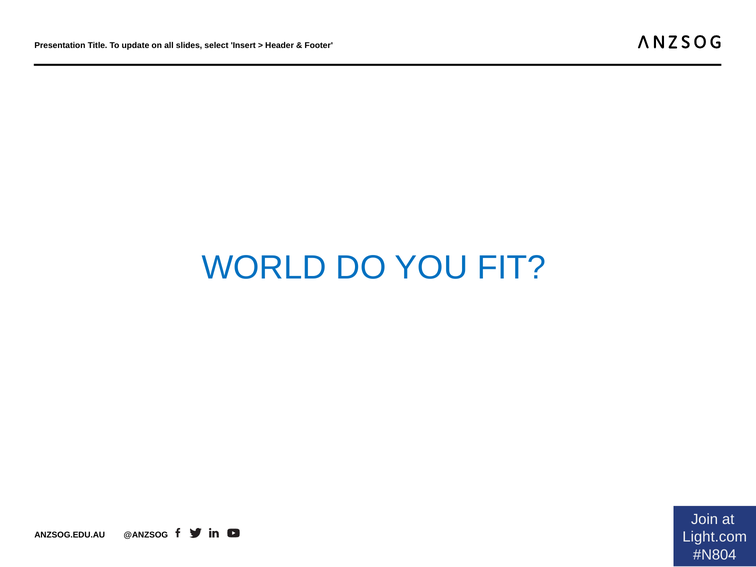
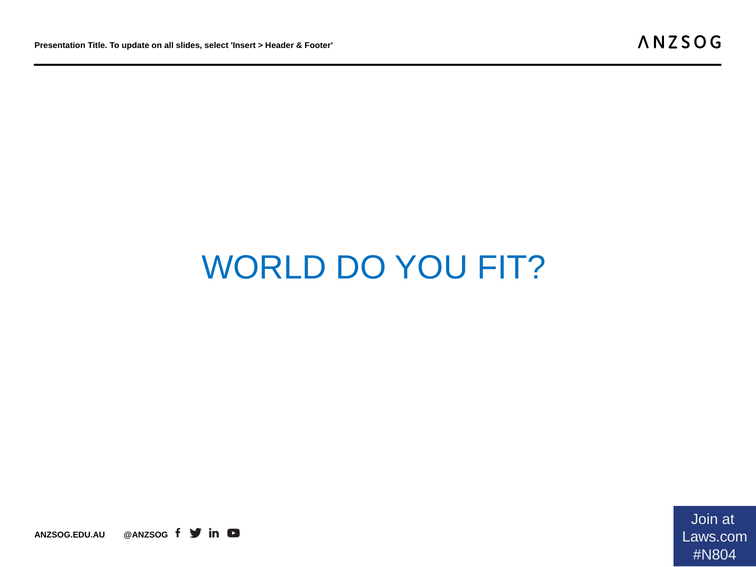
Light.com: Light.com -> Laws.com
